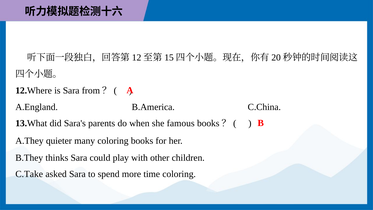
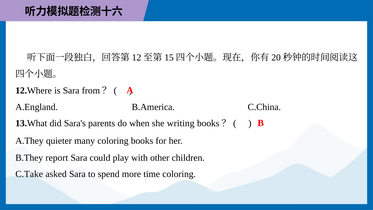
famous: famous -> writing
thinks: thinks -> report
